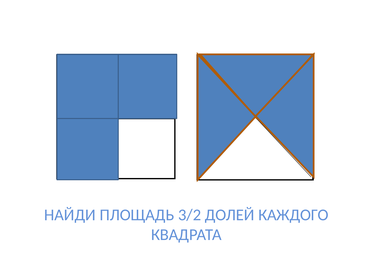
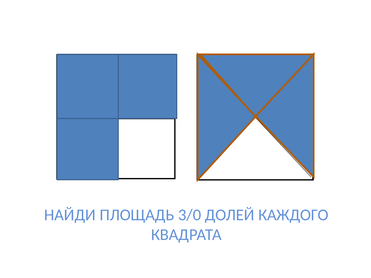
3/2: 3/2 -> 3/0
